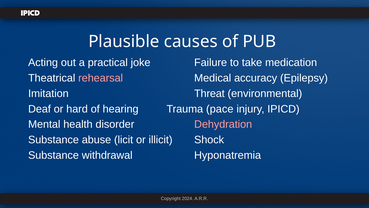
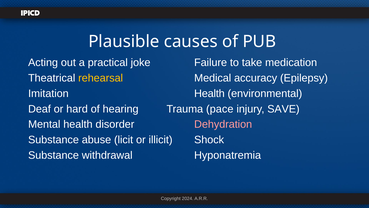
rehearsal colour: pink -> yellow
Imitation Threat: Threat -> Health
IPICD: IPICD -> SAVE
